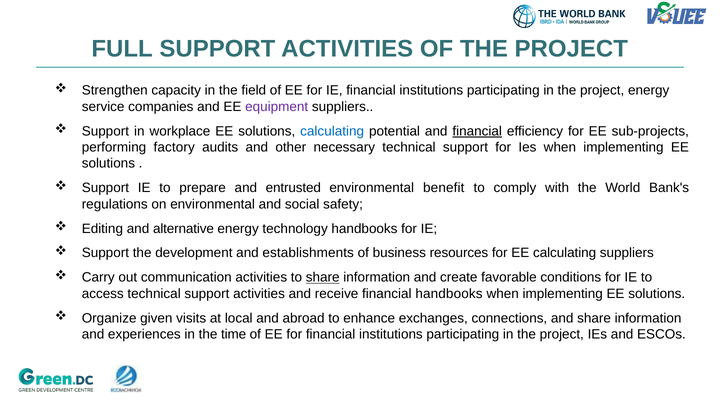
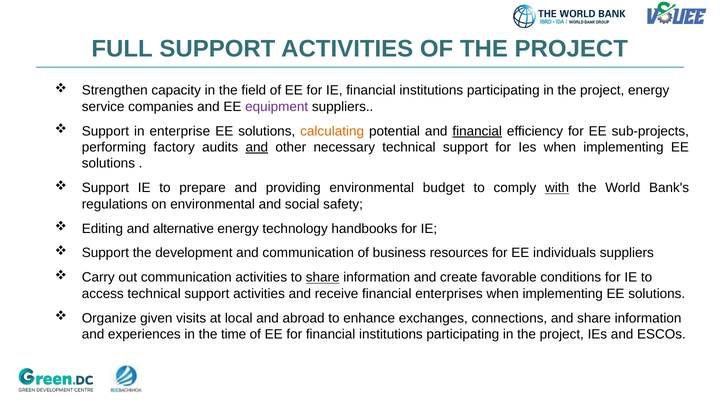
workplace: workplace -> enterprise
calculating at (332, 131) colour: blue -> orange
and at (257, 147) underline: none -> present
entrusted: entrusted -> providing
benefit: benefit -> budget
with underline: none -> present
and establishments: establishments -> communication
EE calculating: calculating -> individuals
financial handbooks: handbooks -> enterprises
